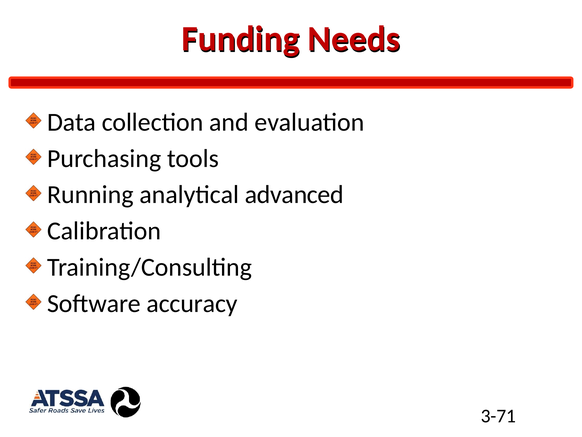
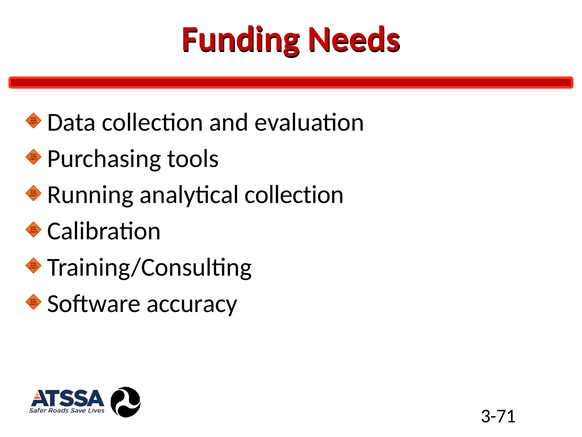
analytical advanced: advanced -> collection
